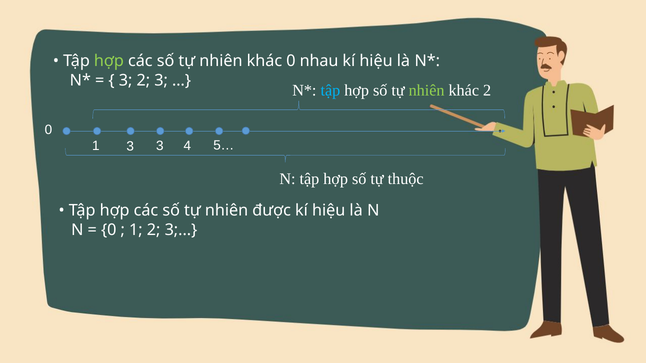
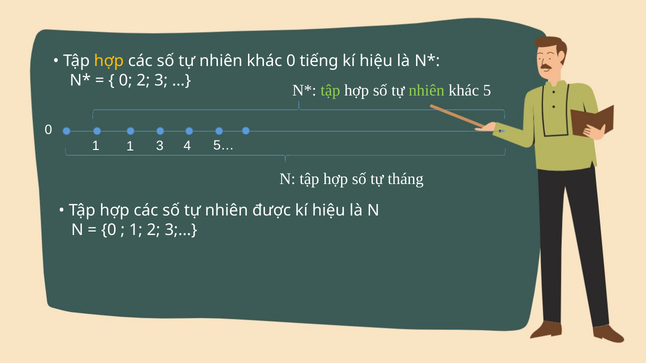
hợp at (109, 61) colour: light green -> yellow
nhau: nhau -> tiếng
3 at (126, 81): 3 -> 0
tập at (330, 91) colour: light blue -> light green
khác 2: 2 -> 5
1 3: 3 -> 1
thuộc: thuộc -> tháng
